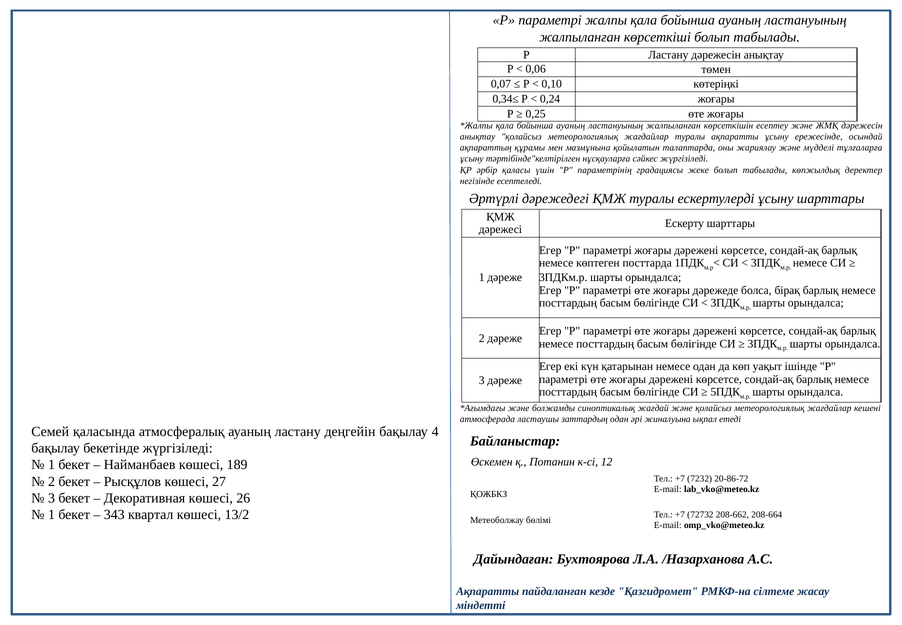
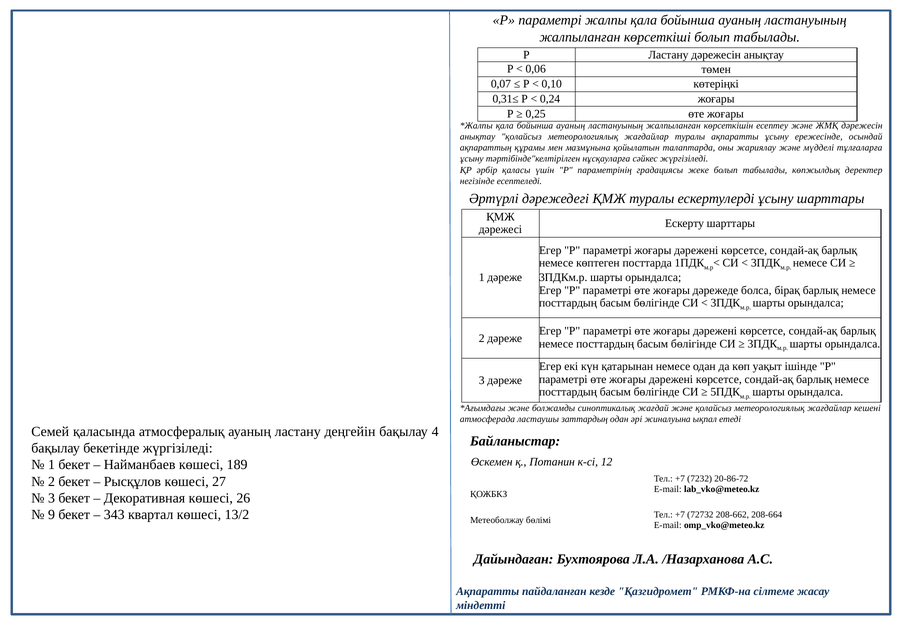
0,34≤: 0,34≤ -> 0,31≤
1 at (51, 514): 1 -> 9
